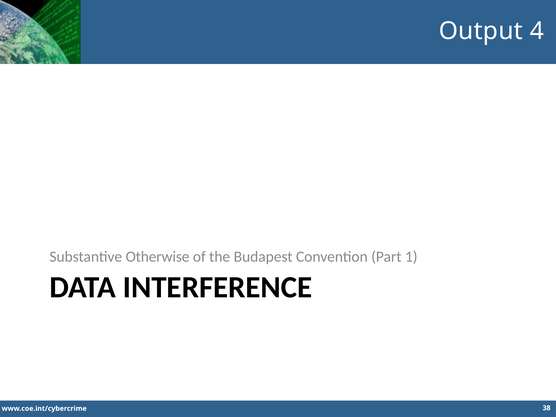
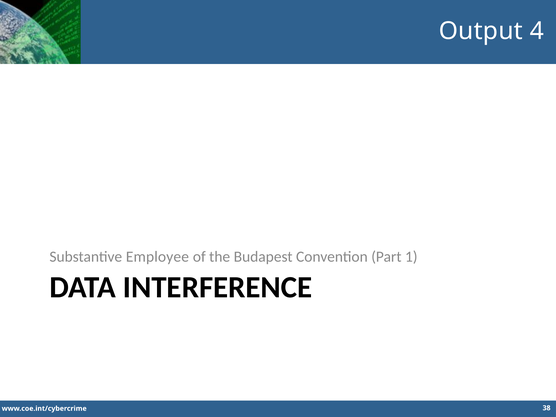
Otherwise: Otherwise -> Employee
